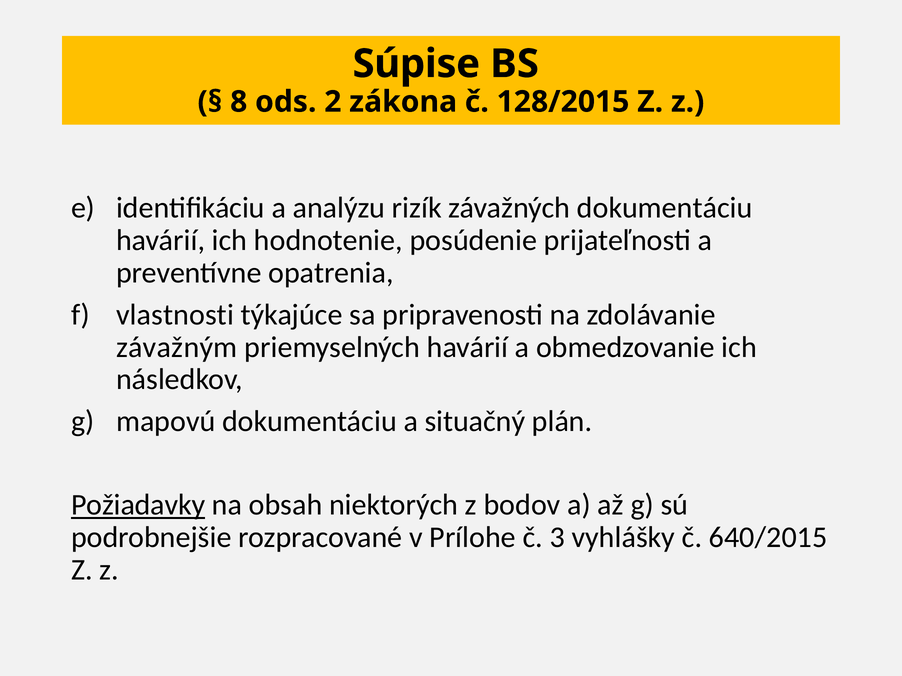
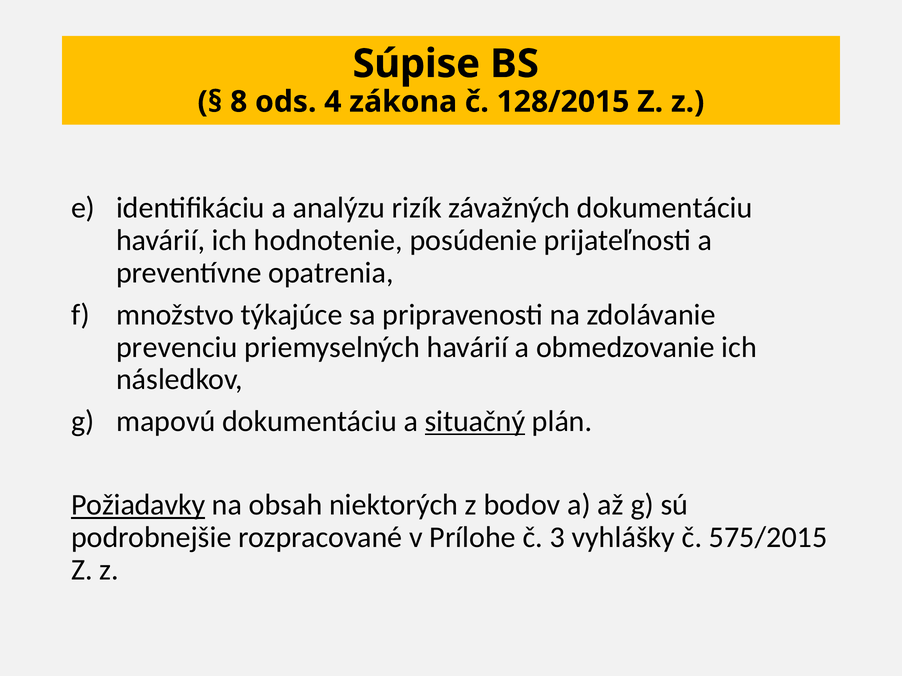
2: 2 -> 4
vlastnosti: vlastnosti -> množstvo
závažným: závažným -> prevenciu
situačný underline: none -> present
640/2015: 640/2015 -> 575/2015
